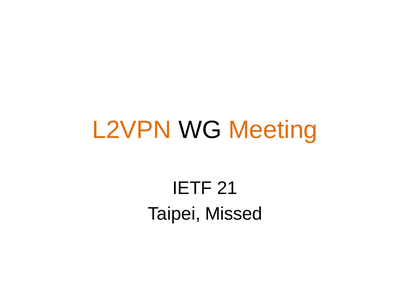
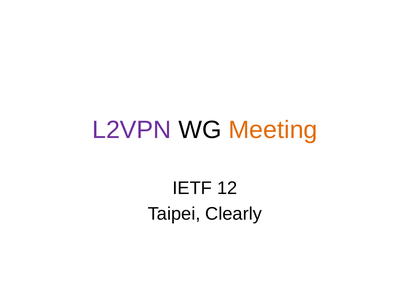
L2VPN colour: orange -> purple
21: 21 -> 12
Missed: Missed -> Clearly
